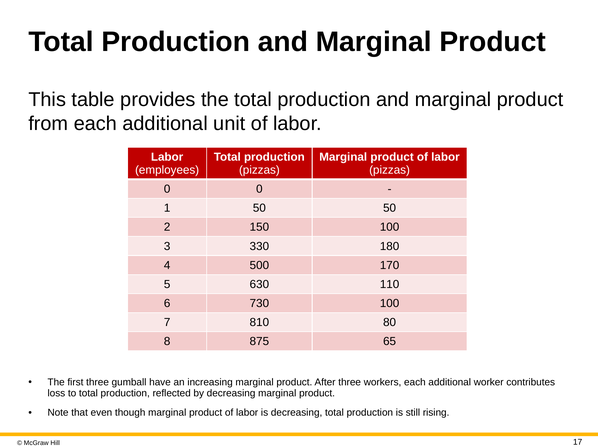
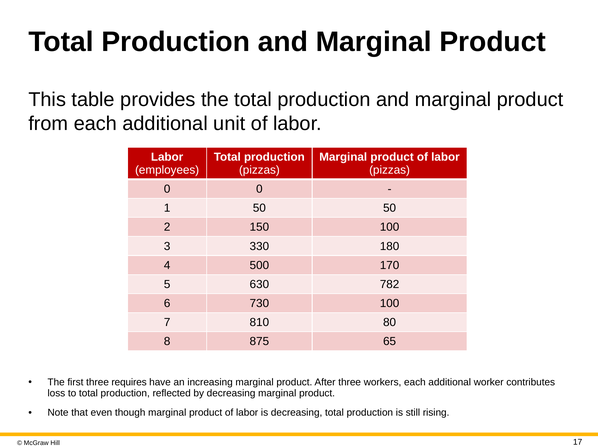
110: 110 -> 782
gumball: gumball -> requires
